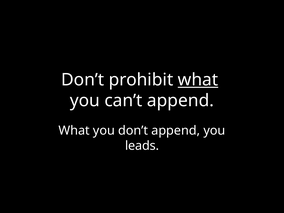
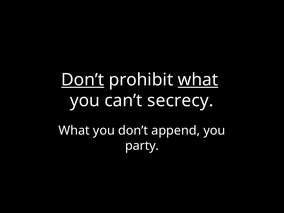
Don’t at (83, 80) underline: none -> present
can’t append: append -> secrecy
leads: leads -> party
